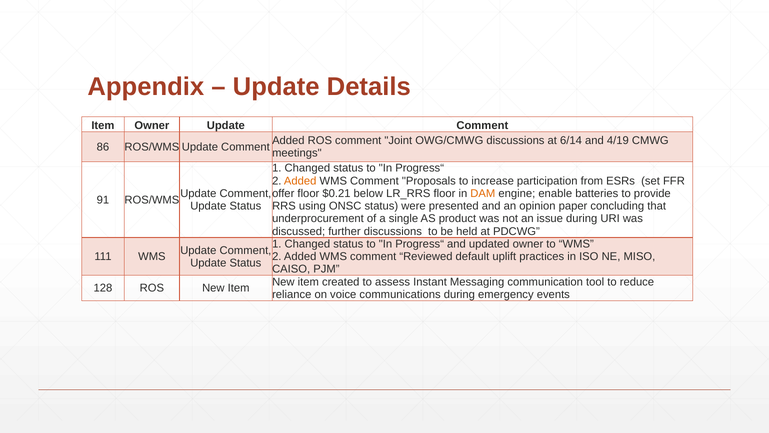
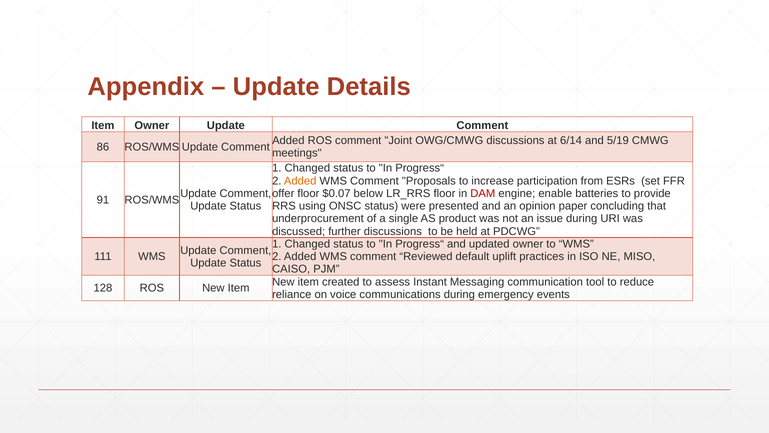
4/19: 4/19 -> 5/19
$0.21: $0.21 -> $0.07
DAM colour: orange -> red
